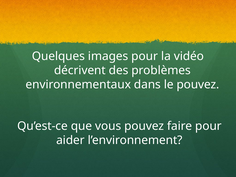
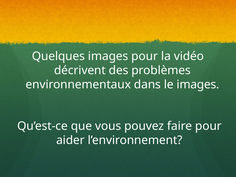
le pouvez: pouvez -> images
